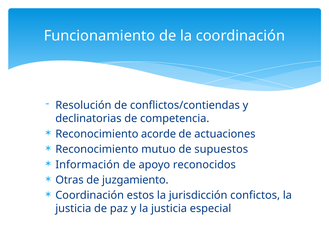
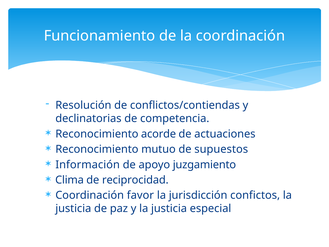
reconocidos: reconocidos -> juzgamiento
Otras: Otras -> Clima
juzgamiento: juzgamiento -> reciprocidad
estos: estos -> favor
